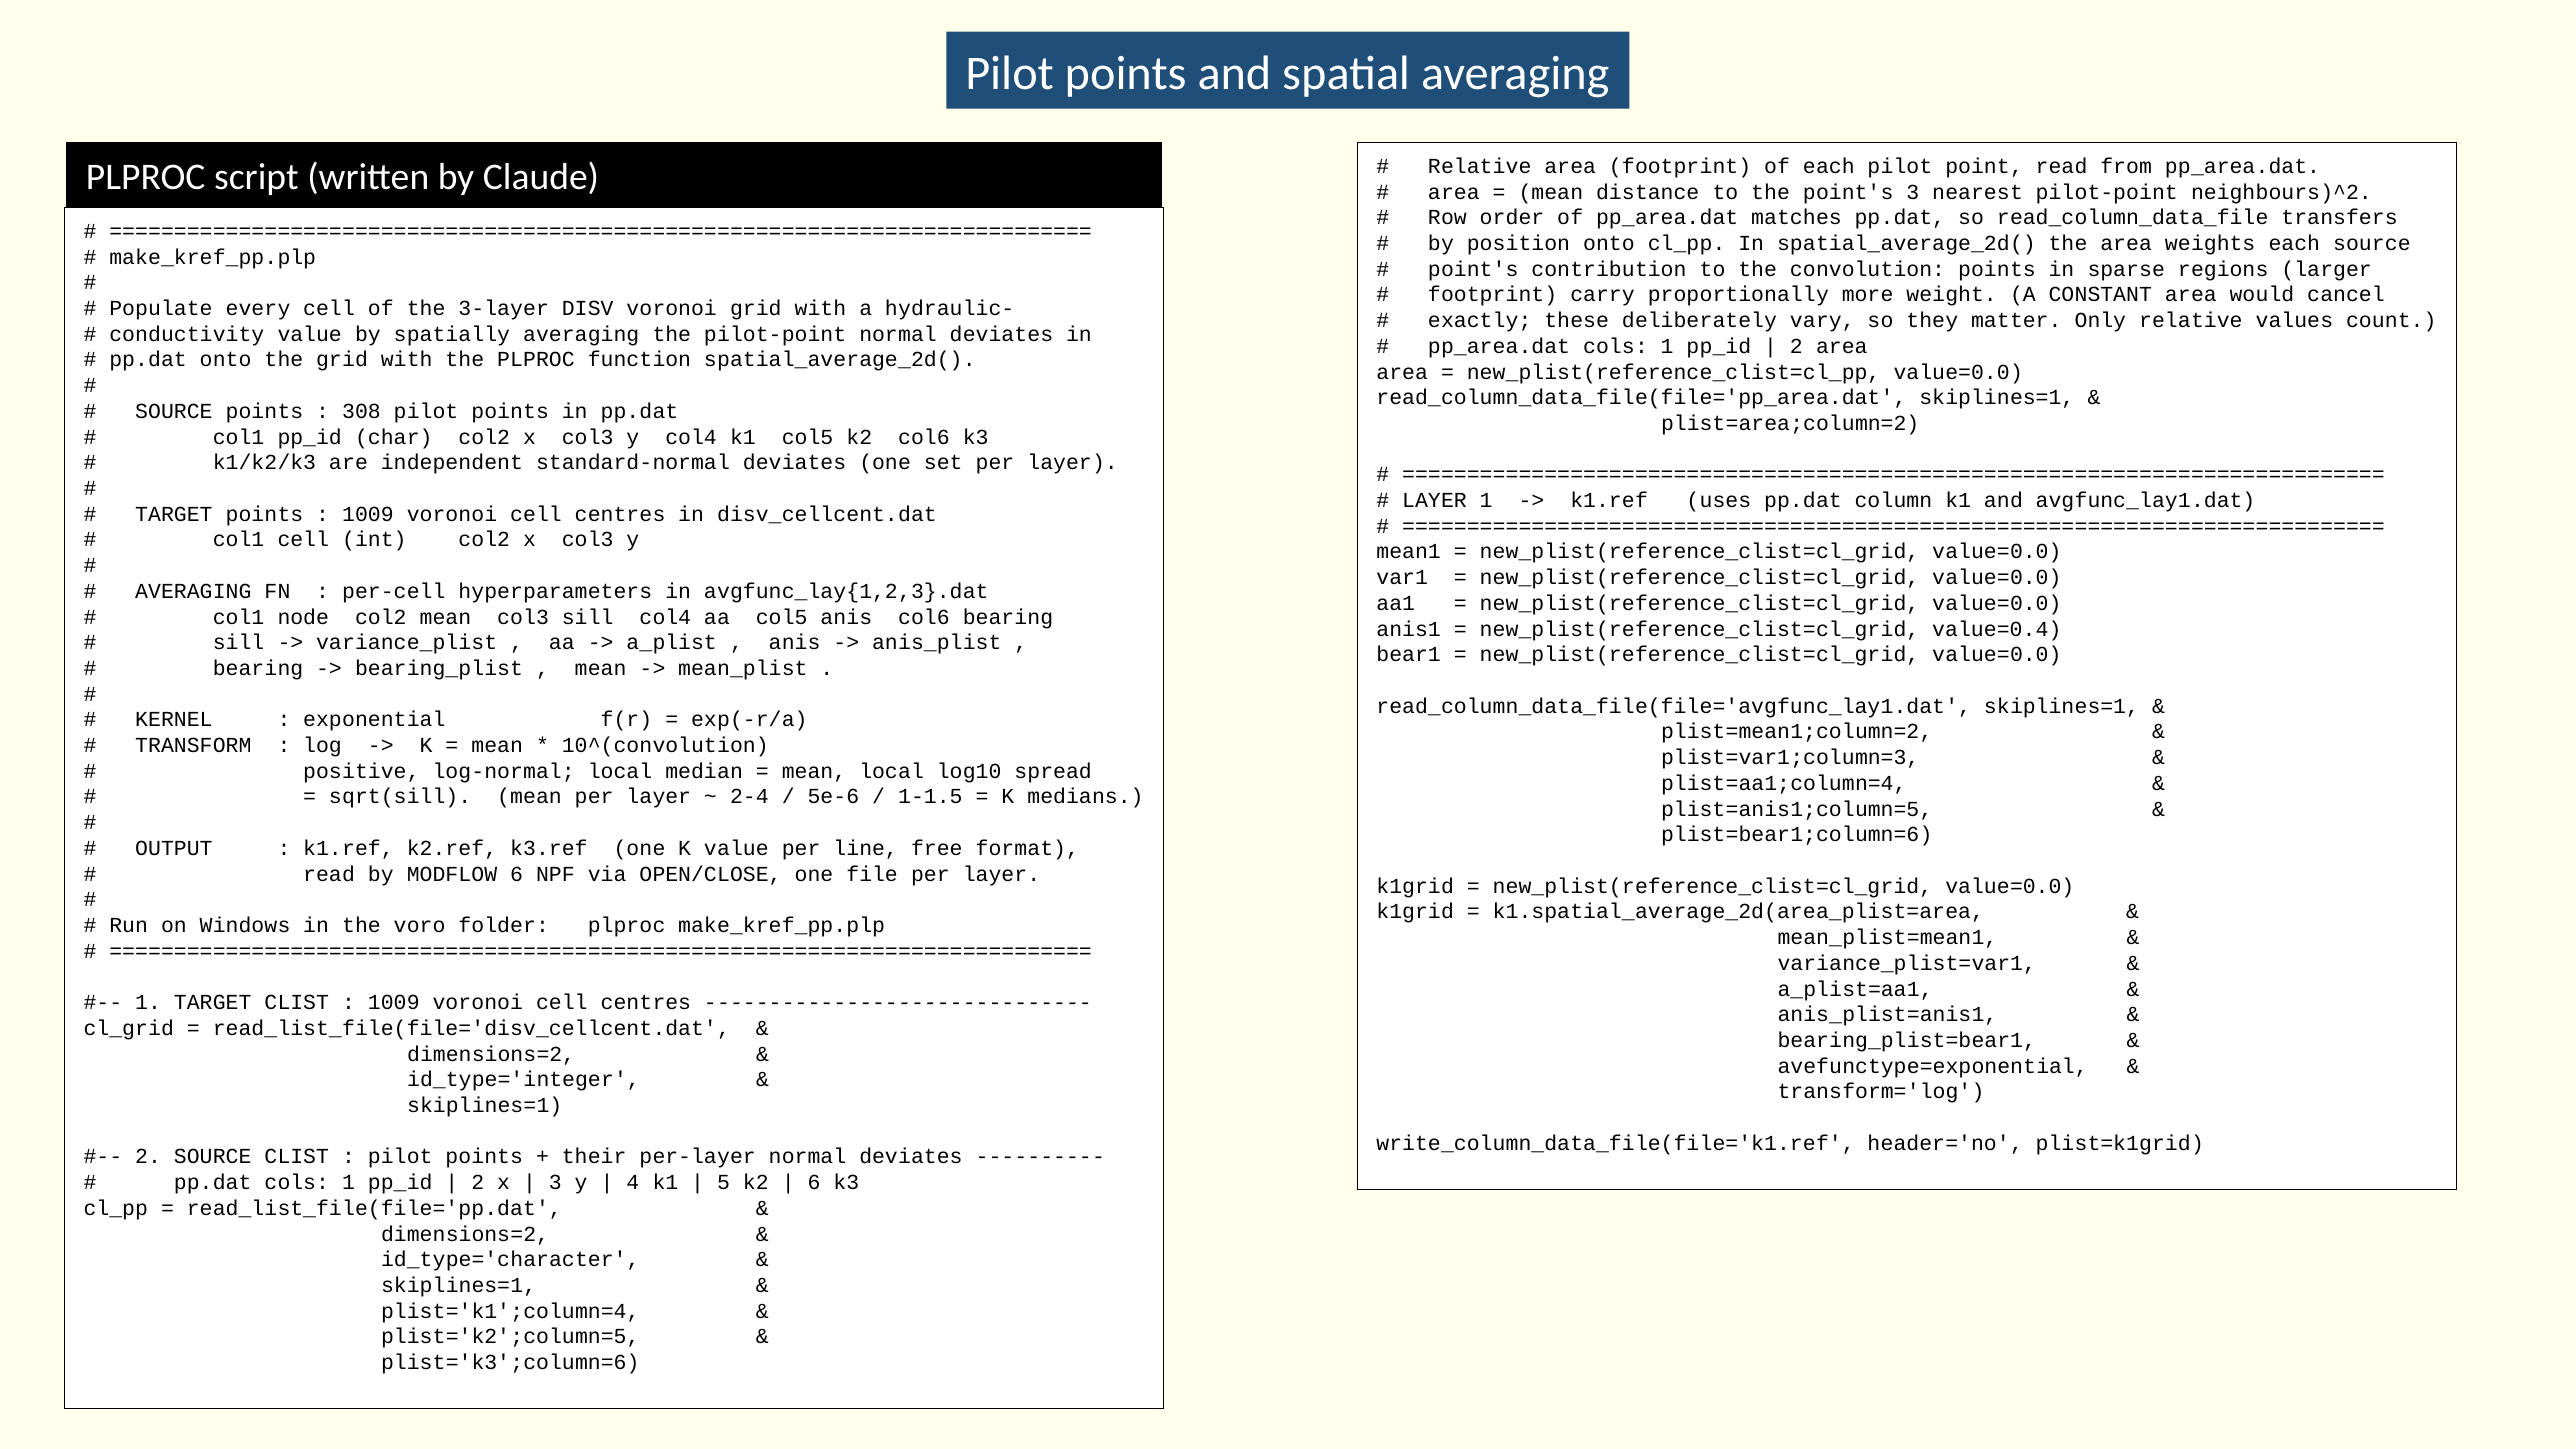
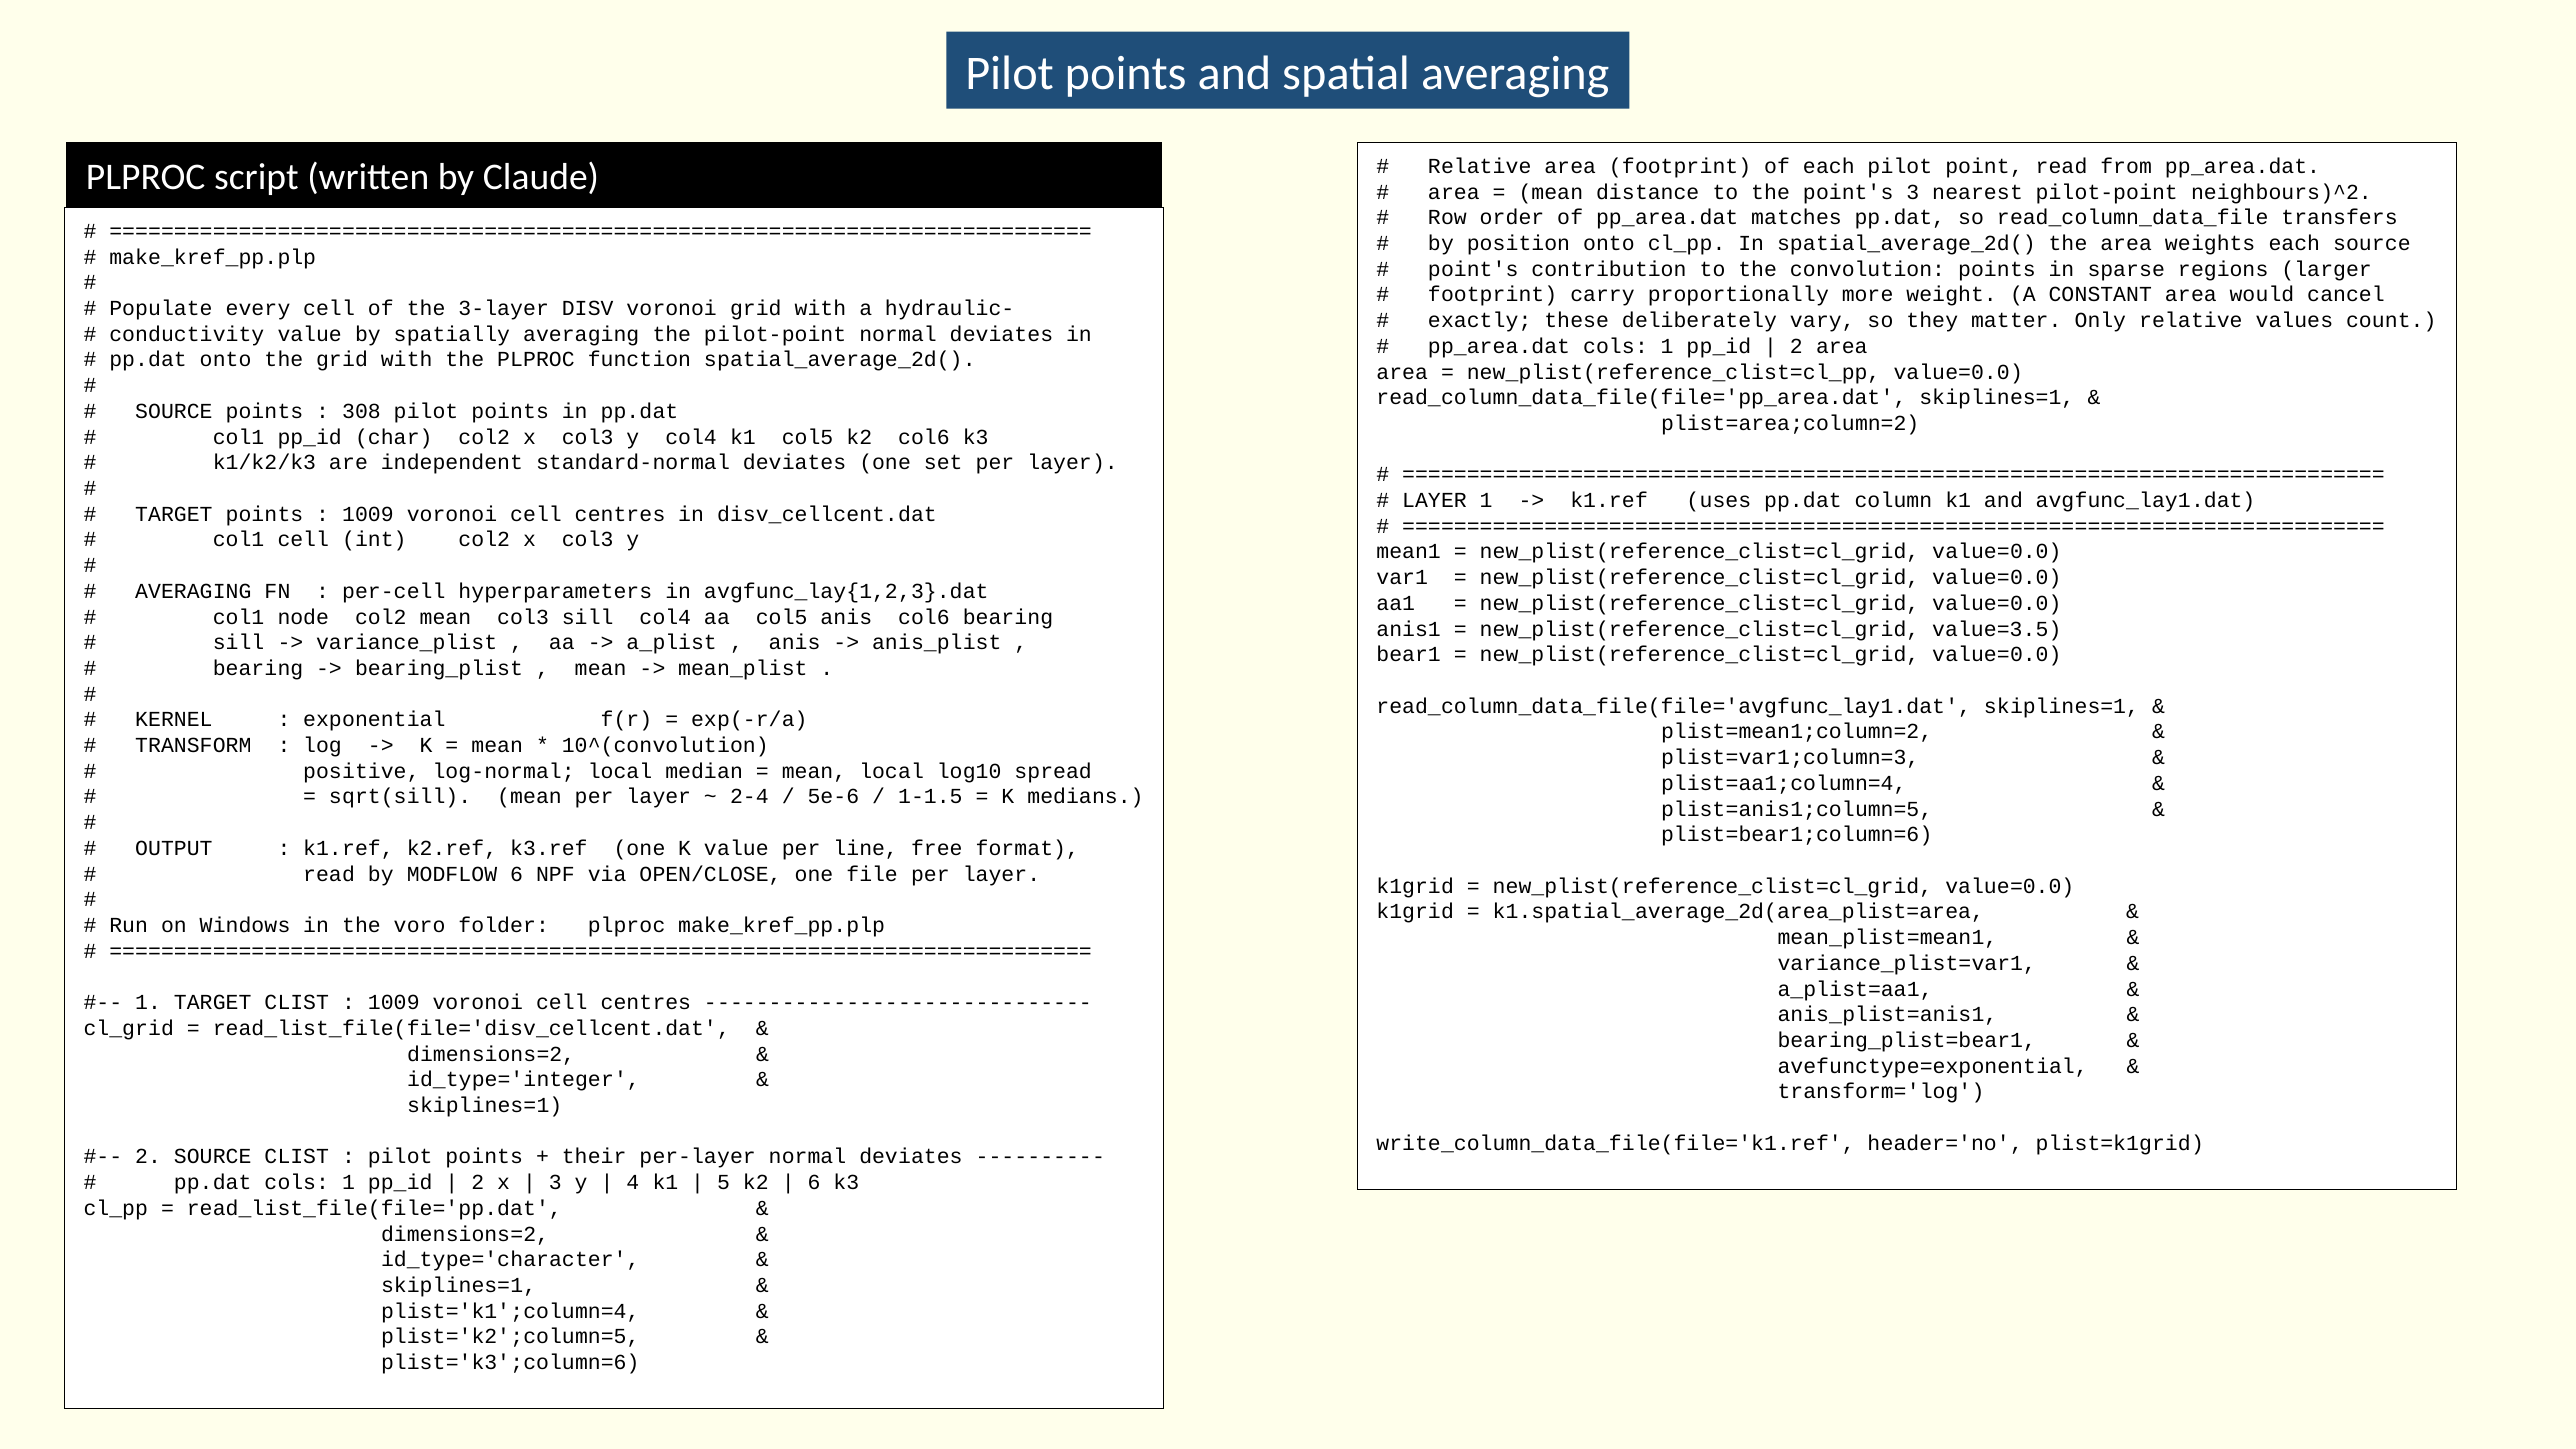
value=0.4: value=0.4 -> value=3.5
